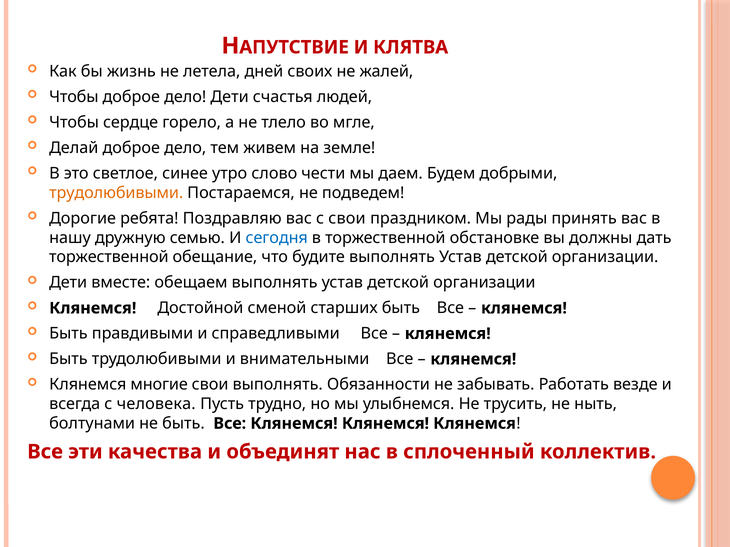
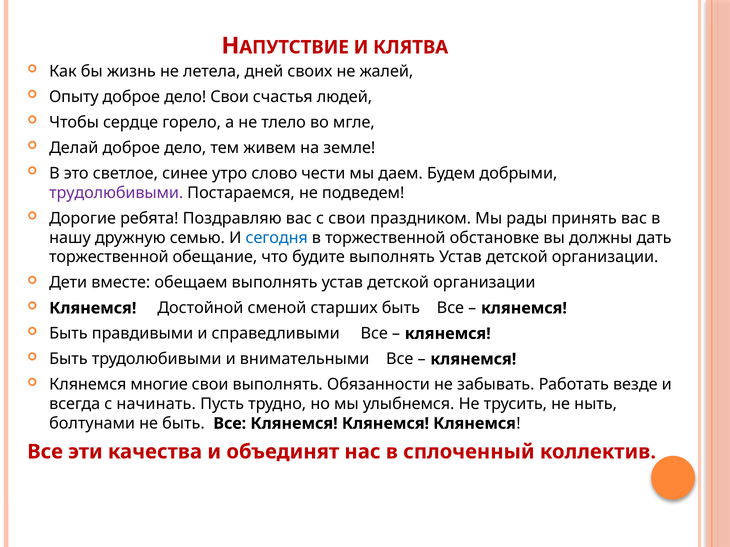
Чтобы at (74, 97): Чтобы -> Опыту
дело Дети: Дети -> Свои
трудолюбивыми at (116, 193) colour: orange -> purple
человека: человека -> начинать
